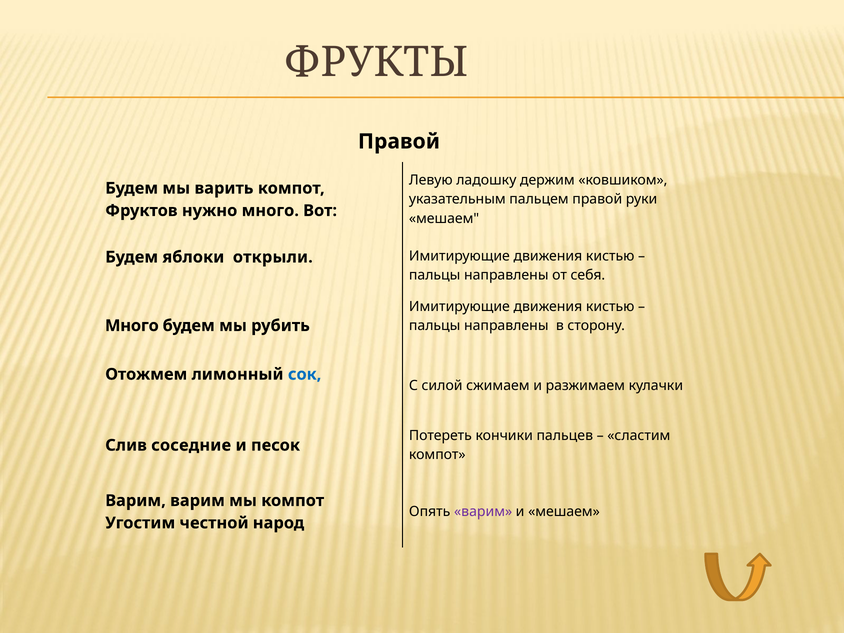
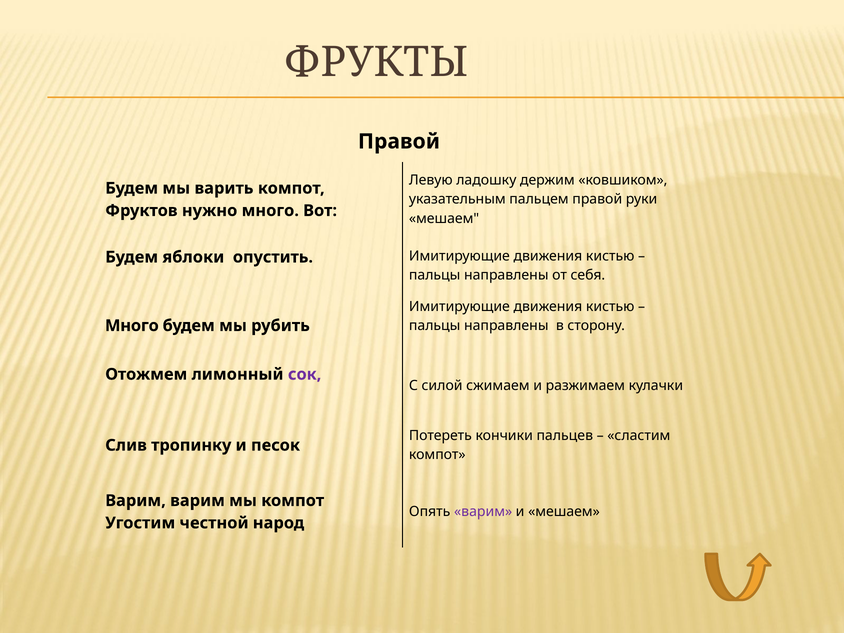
открыли: открыли -> опустить
сок colour: blue -> purple
соседние: соседние -> тропинку
